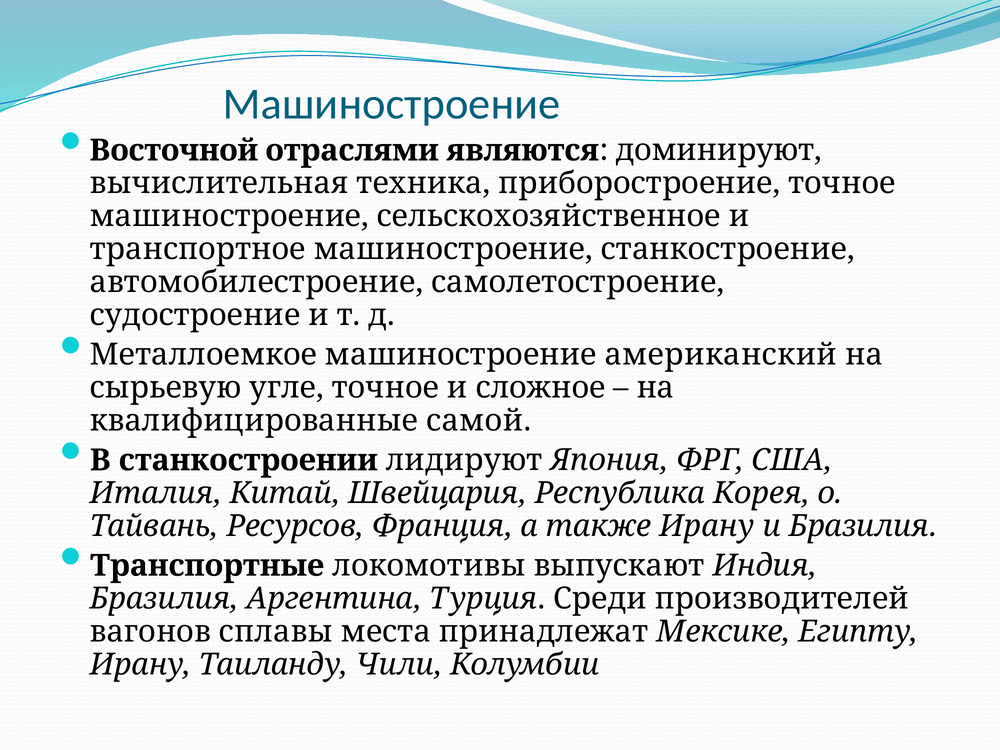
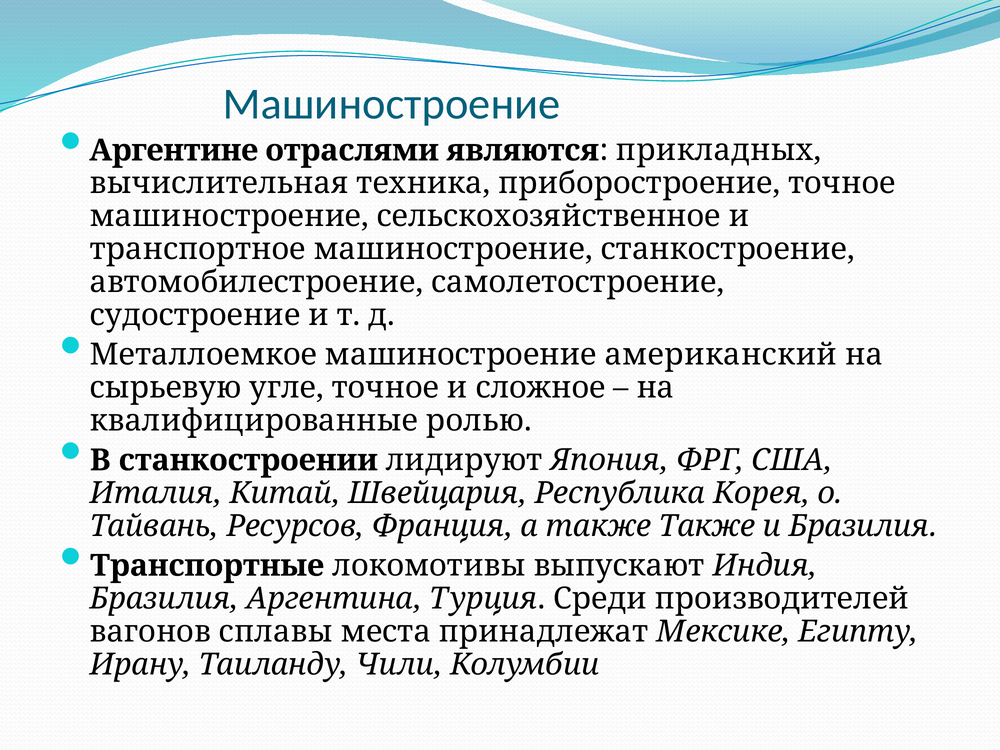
Восточной: Восточной -> Аргентине
доминируют: доминируют -> прикладных
самой: самой -> ролью
также Ирану: Ирану -> Также
